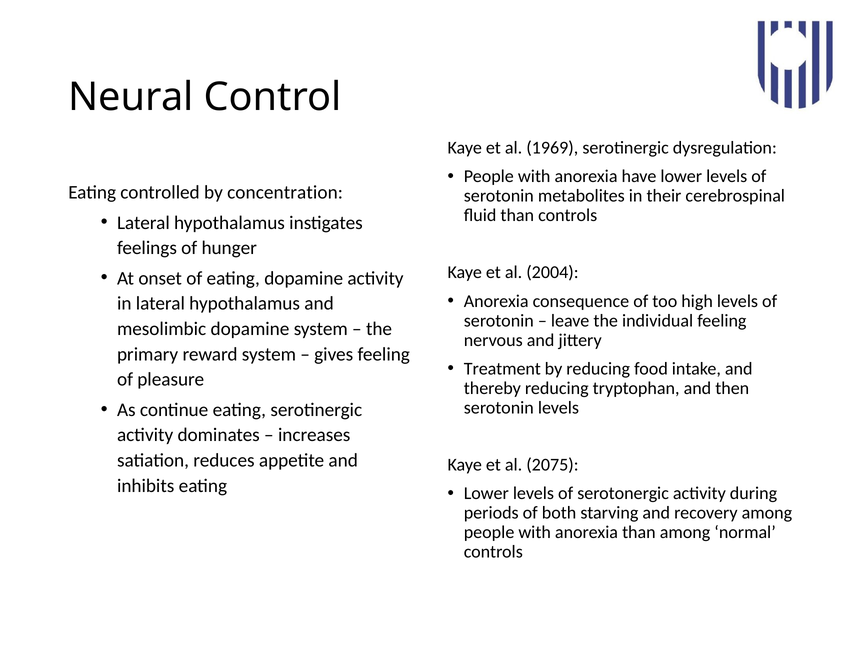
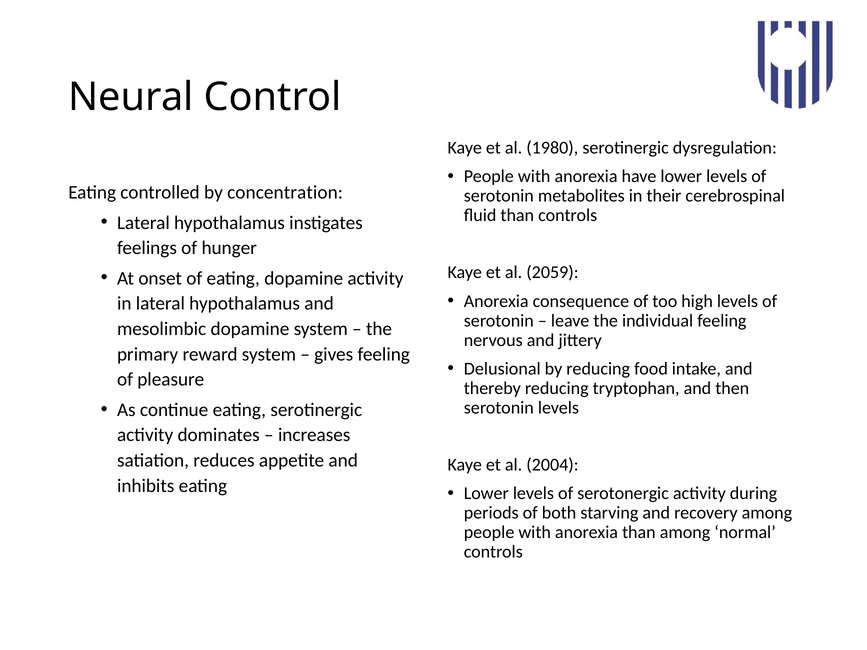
1969: 1969 -> 1980
2004: 2004 -> 2059
Treatment: Treatment -> Delusional
2075: 2075 -> 2004
